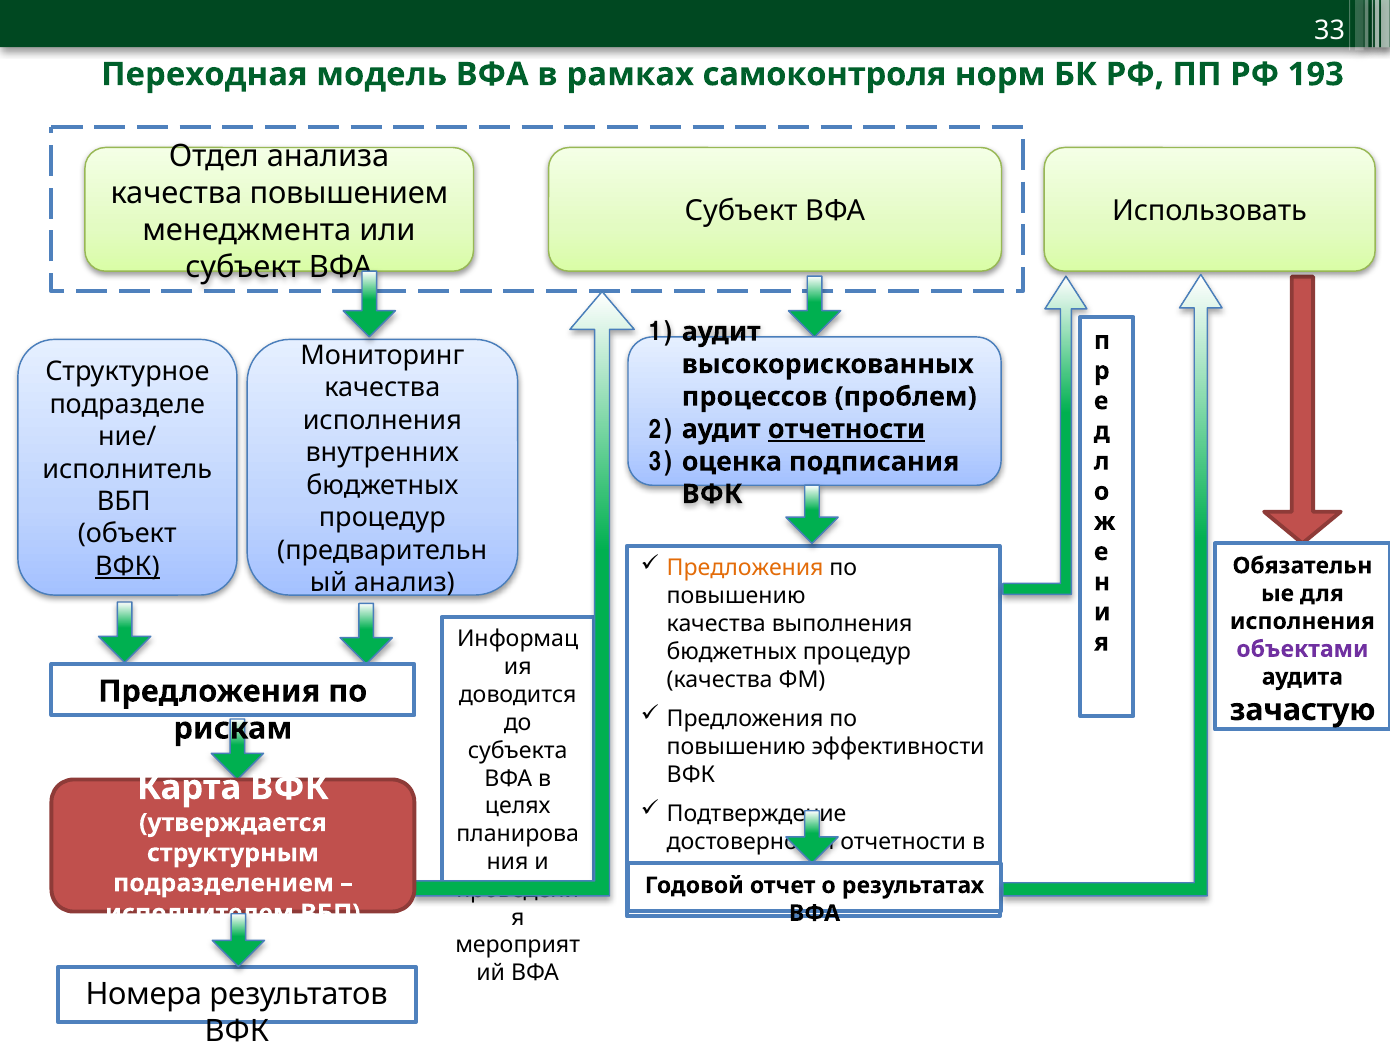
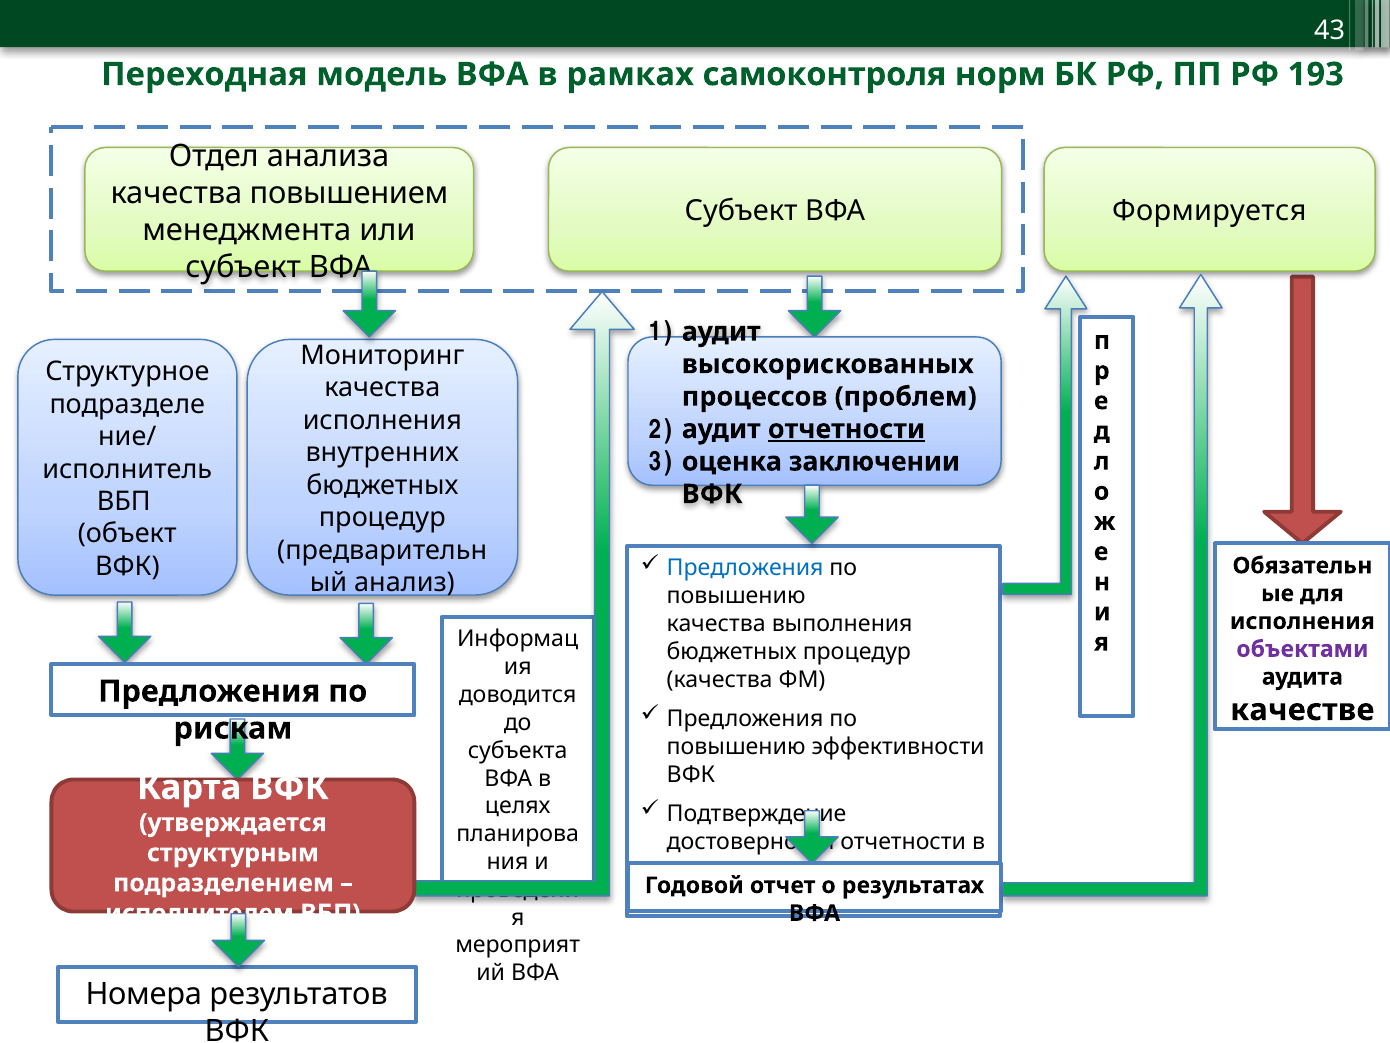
33: 33 -> 43
Использовать: Использовать -> Формируется
подписания: подписания -> заключении
Предложения at (745, 568) colour: orange -> blue
ВФК at (127, 566) underline: present -> none
зачастую: зачастую -> качестве
